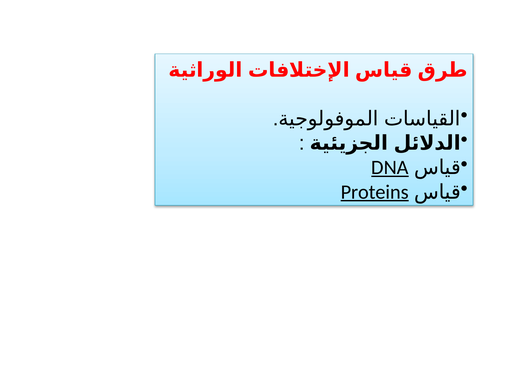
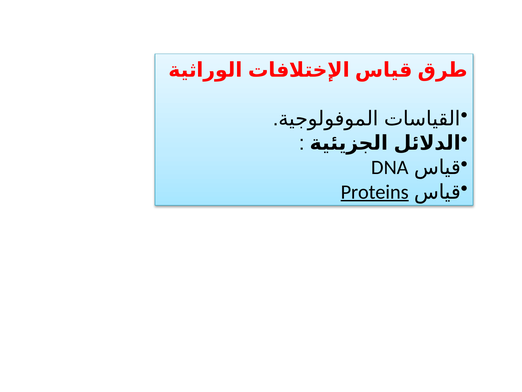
DNA underline: present -> none
